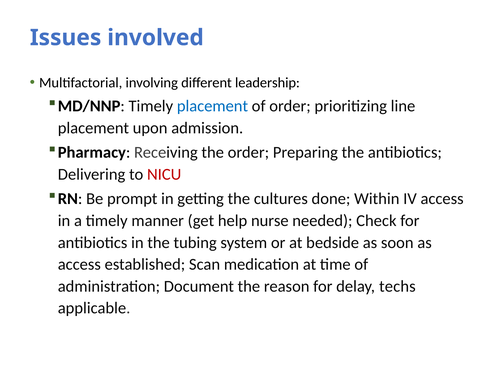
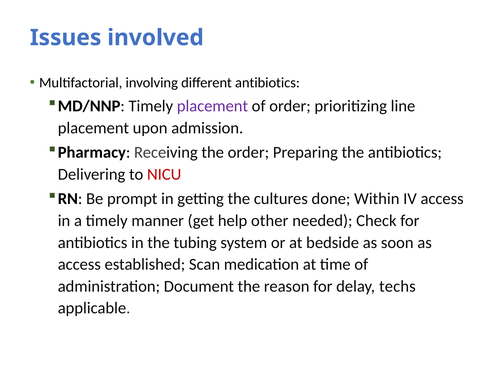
different leadership: leadership -> antibiotics
placement at (212, 106) colour: blue -> purple
nurse: nurse -> other
